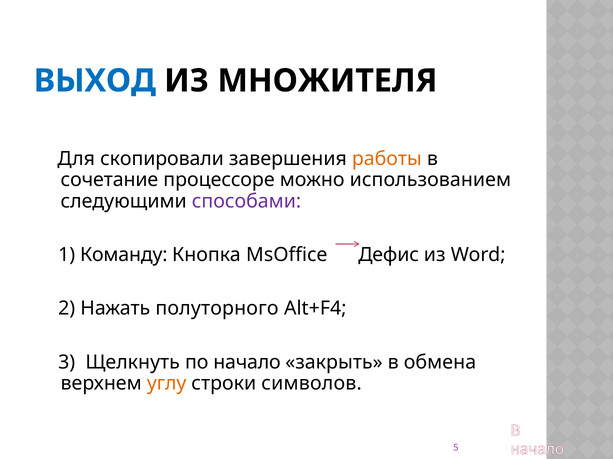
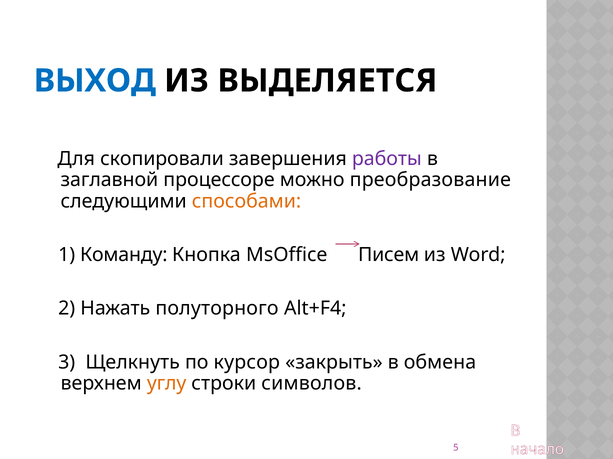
МНОЖИТЕЛЯ: МНОЖИТЕЛЯ -> ВЫДЕЛЯЕТСЯ
работы colour: orange -> purple
сочетание: сочетание -> заглавной
использованием: использованием -> преобразование
способами colour: purple -> orange
Дефис: Дефис -> Писем
по начало: начало -> курсор
